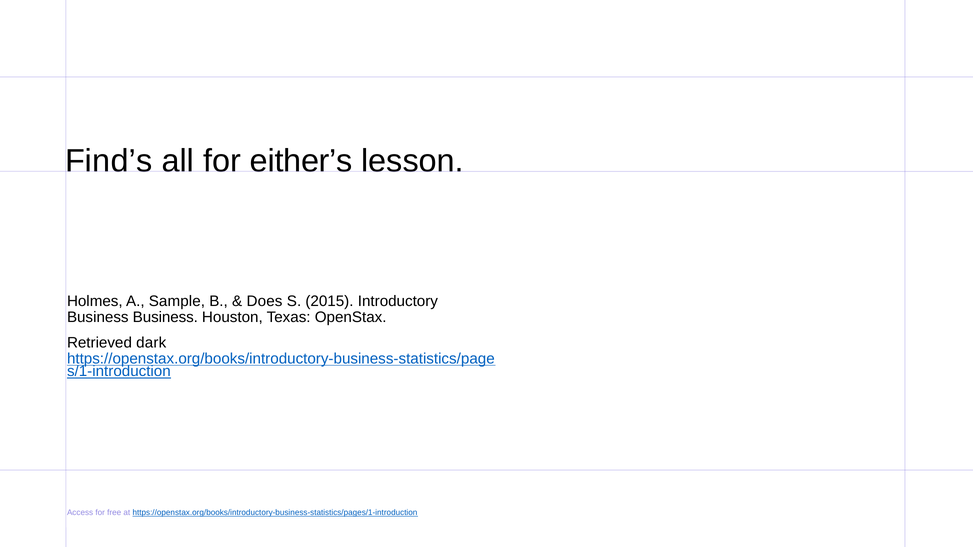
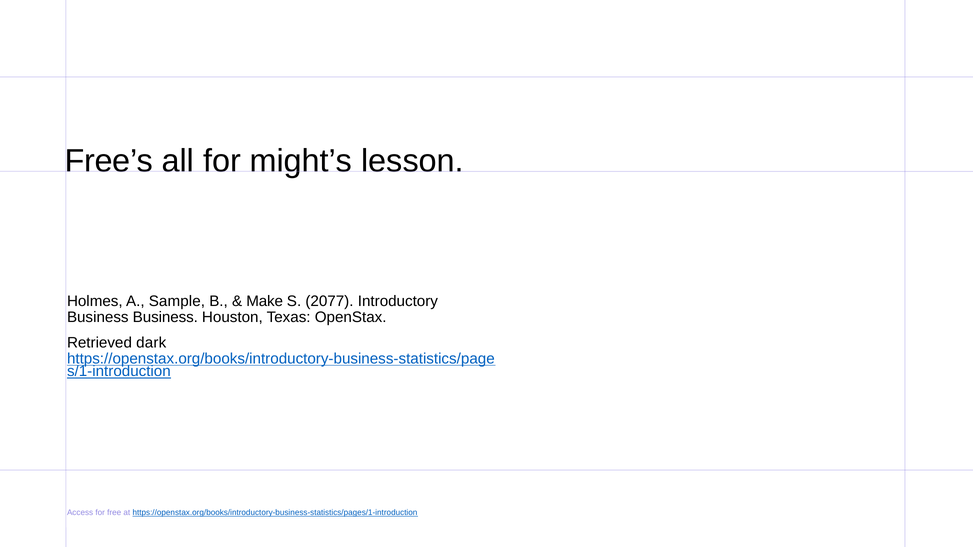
Find’s: Find’s -> Free’s
either’s: either’s -> might’s
Does: Does -> Make
2015: 2015 -> 2077
